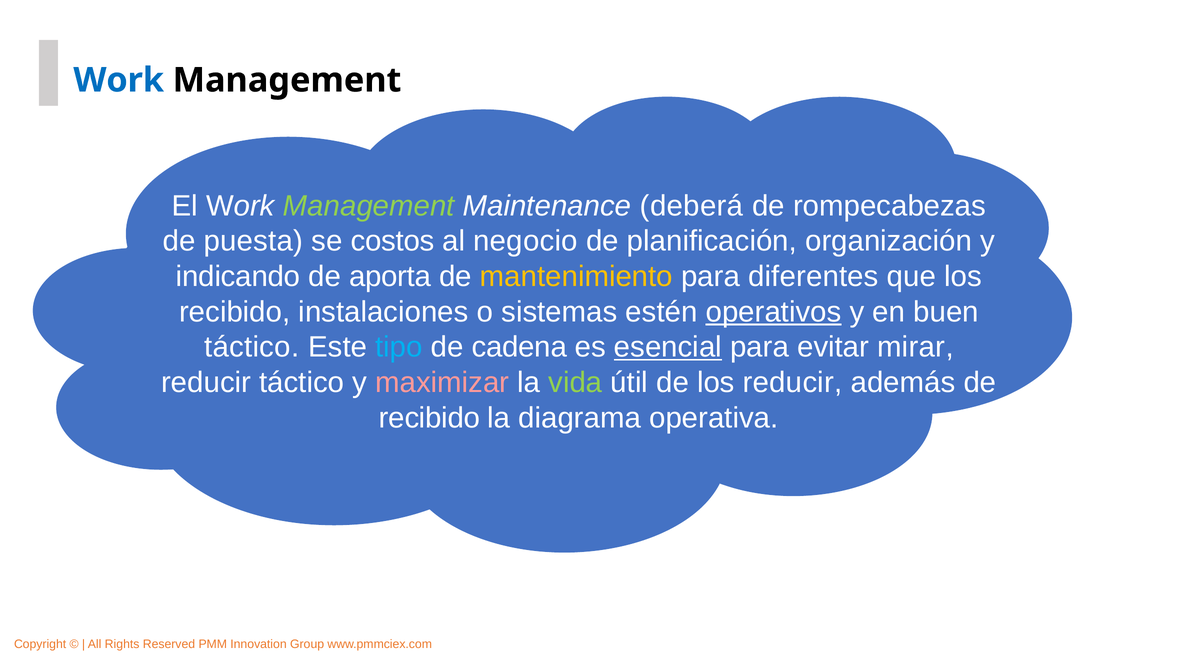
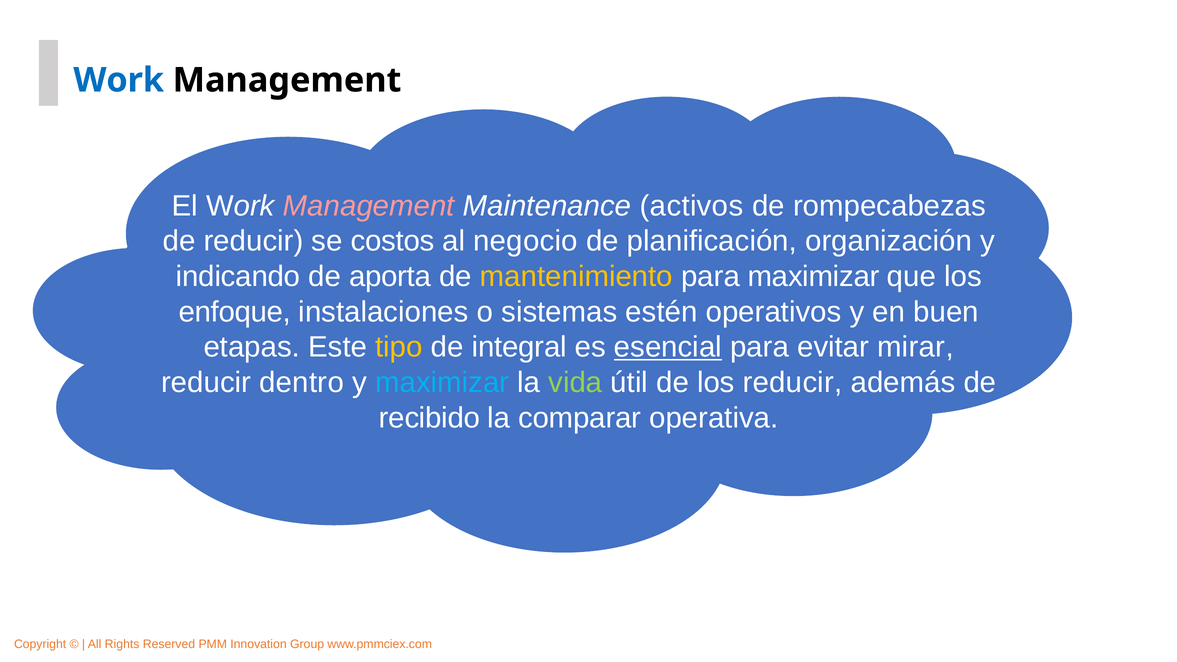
Management at (369, 206) colour: light green -> pink
deberá: deberá -> activos
de puesta: puesta -> reducir
para diferentes: diferentes -> maximizar
recibido at (235, 312): recibido -> enfoque
operativos underline: present -> none
táctico at (252, 347): táctico -> etapas
tipo colour: light blue -> yellow
cadena: cadena -> integral
reducir táctico: táctico -> dentro
maximizar at (442, 383) colour: pink -> light blue
diagrama: diagrama -> comparar
